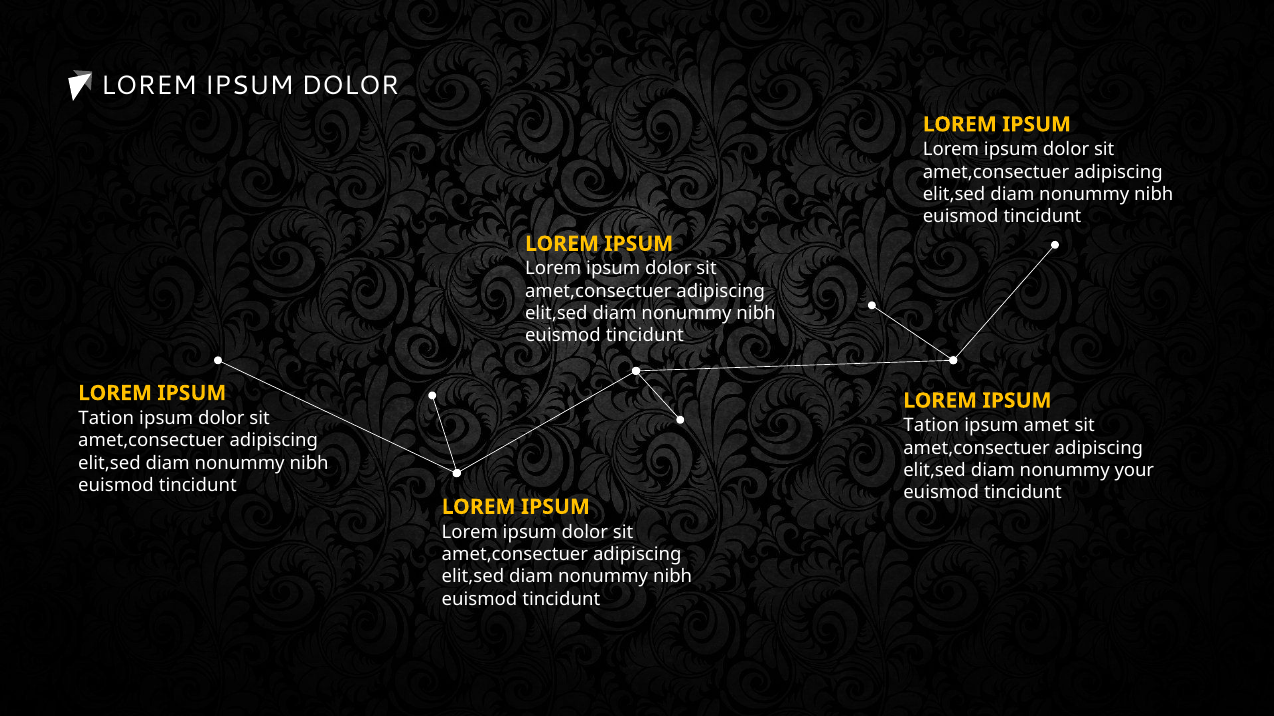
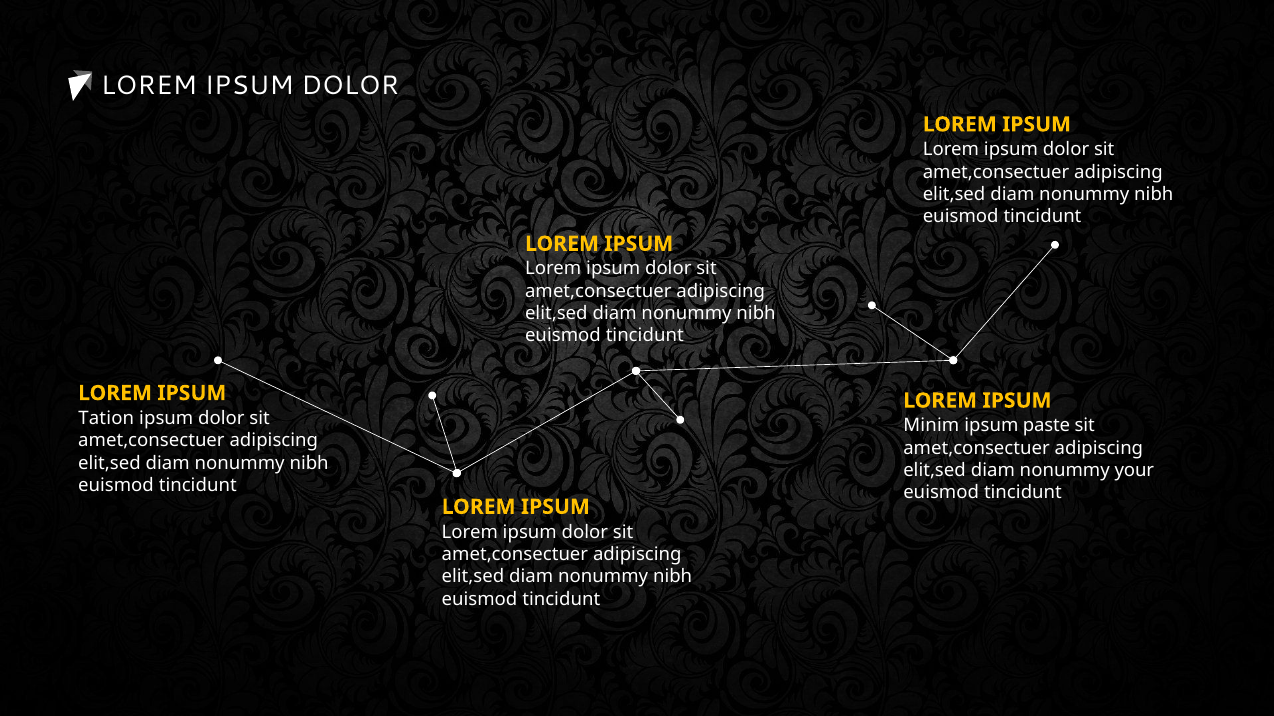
Tation at (931, 426): Tation -> Minim
amet: amet -> paste
